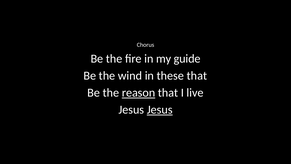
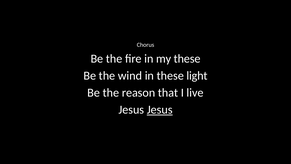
my guide: guide -> these
these that: that -> light
reason underline: present -> none
